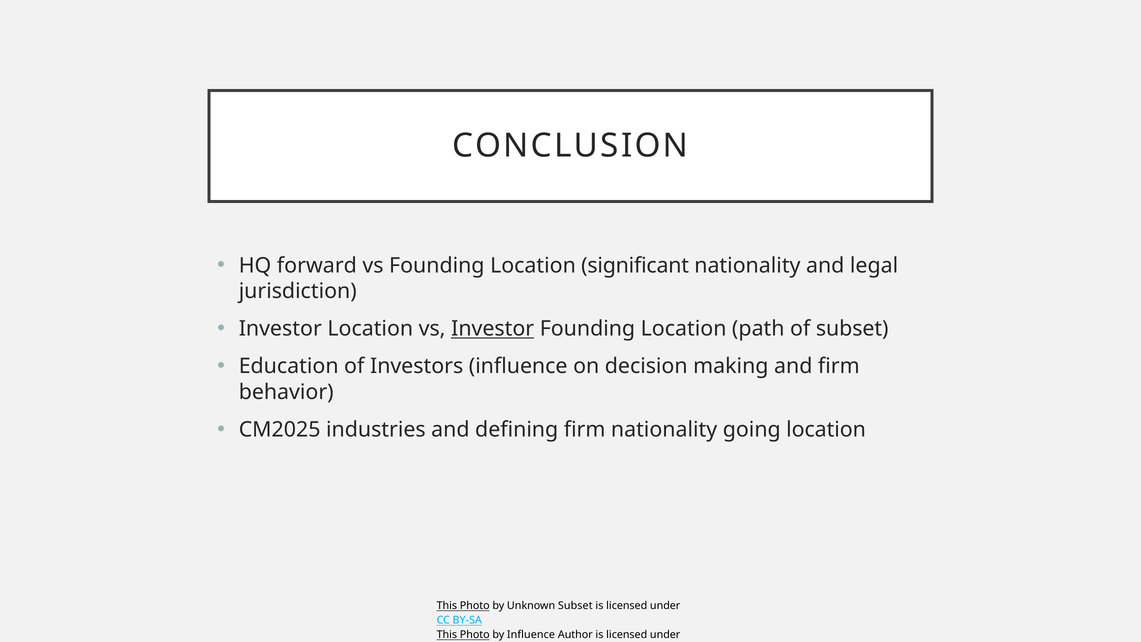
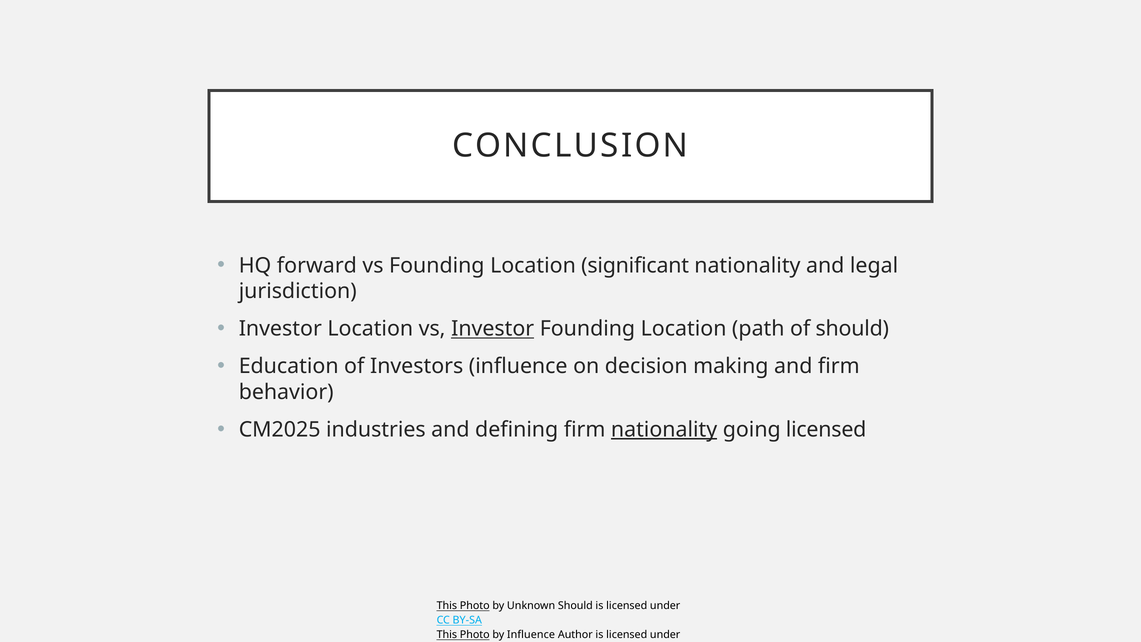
of subset: subset -> should
nationality at (664, 430) underline: none -> present
going location: location -> licensed
Unknown Subset: Subset -> Should
